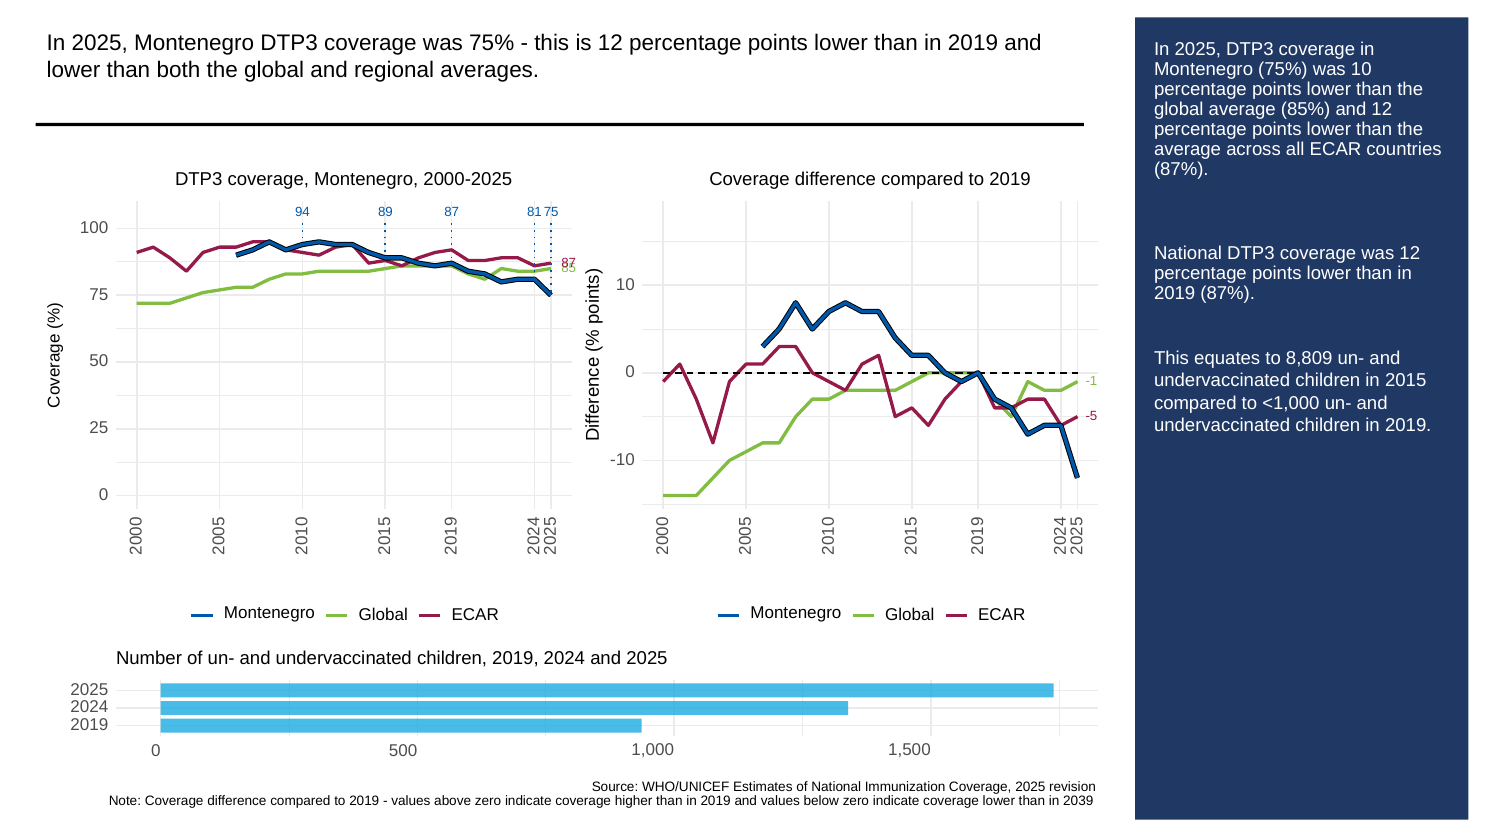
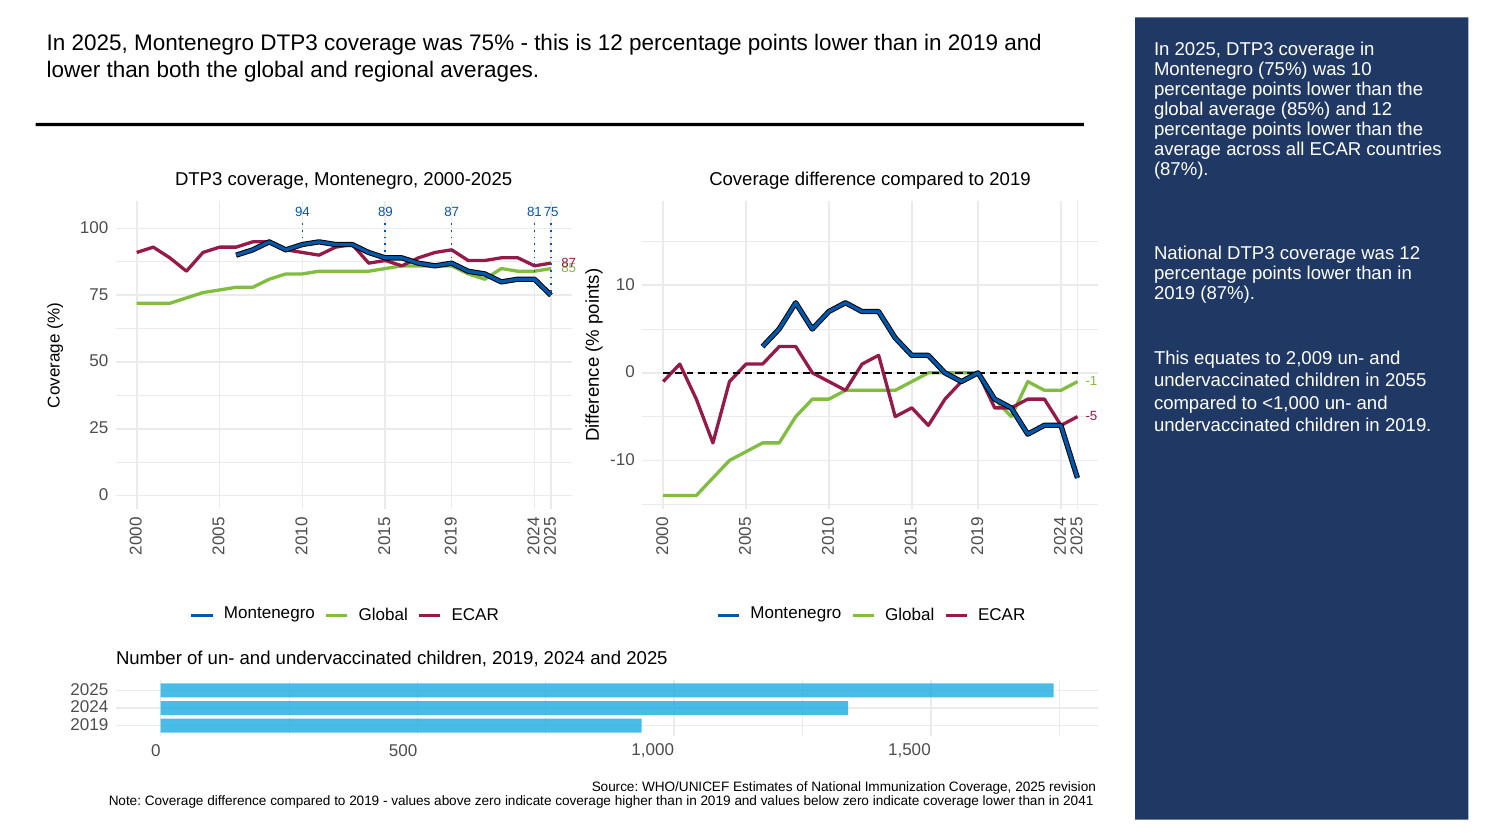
8,809: 8,809 -> 2,009
2015: 2015 -> 2055
2039: 2039 -> 2041
